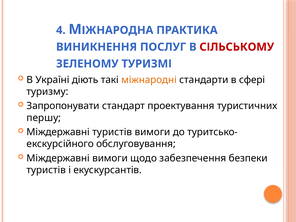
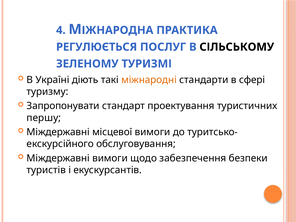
ВИНИКНЕННЯ: ВИНИКНЕННЯ -> РЕГУЛЮЄТЬСЯ
СІЛЬСЬКОМУ colour: red -> black
Міждержавні туристів: туристів -> місцевої
